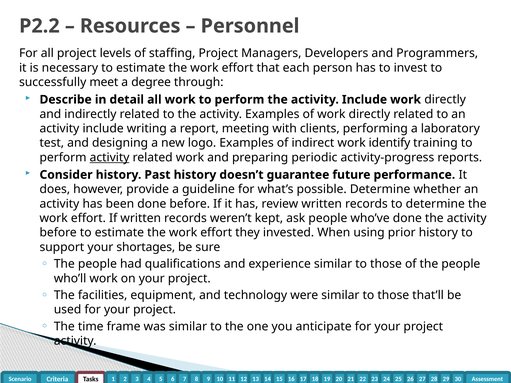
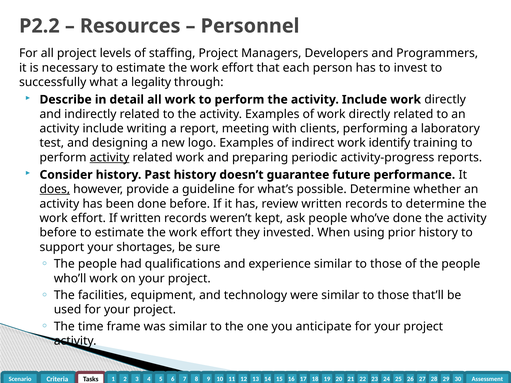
meet: meet -> what
degree: degree -> legality
does underline: none -> present
